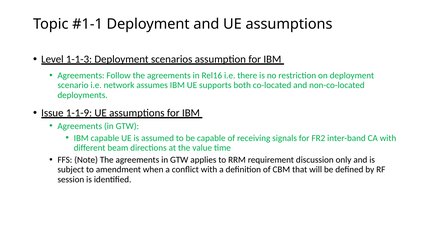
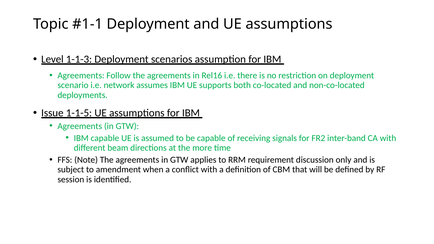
1-1-9: 1-1-9 -> 1-1-5
value: value -> more
